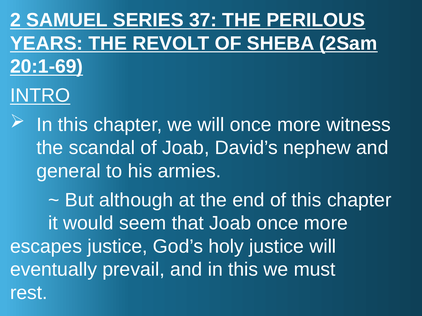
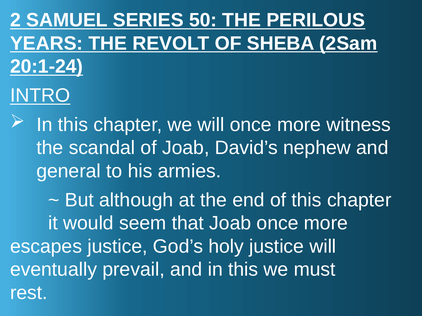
37: 37 -> 50
20:1-69: 20:1-69 -> 20:1-24
